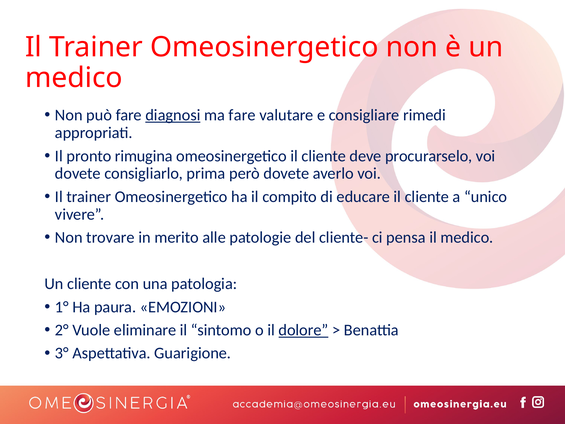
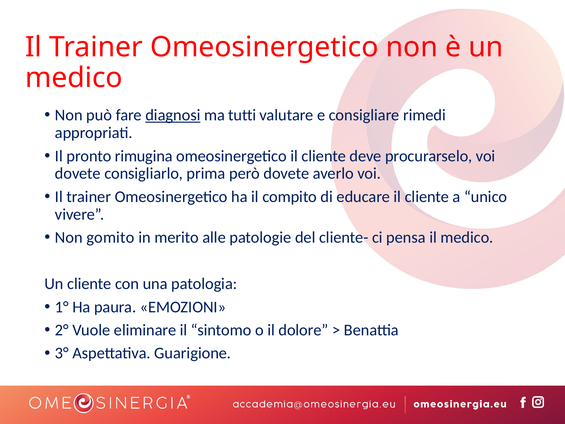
ma fare: fare -> tutti
trovare: trovare -> gomito
dolore underline: present -> none
